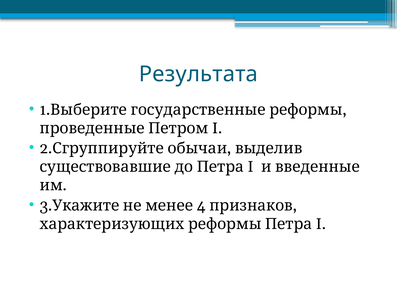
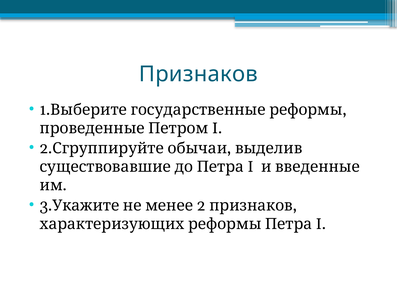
Результата at (198, 74): Результата -> Признаков
4 at (201, 206): 4 -> 2
